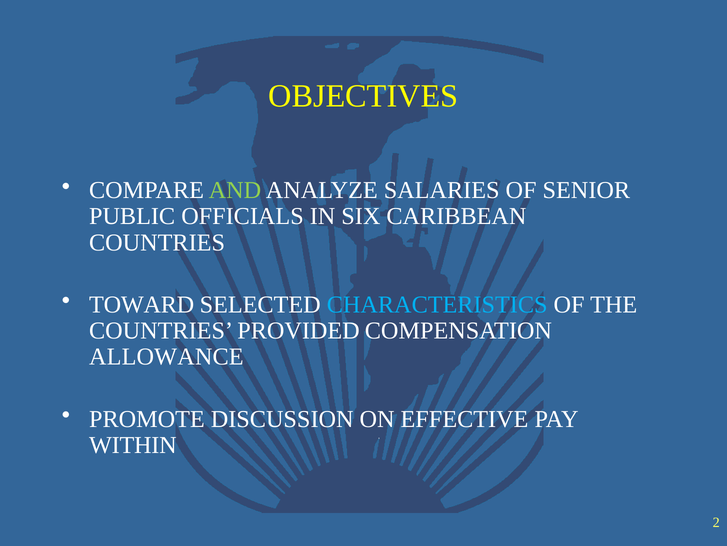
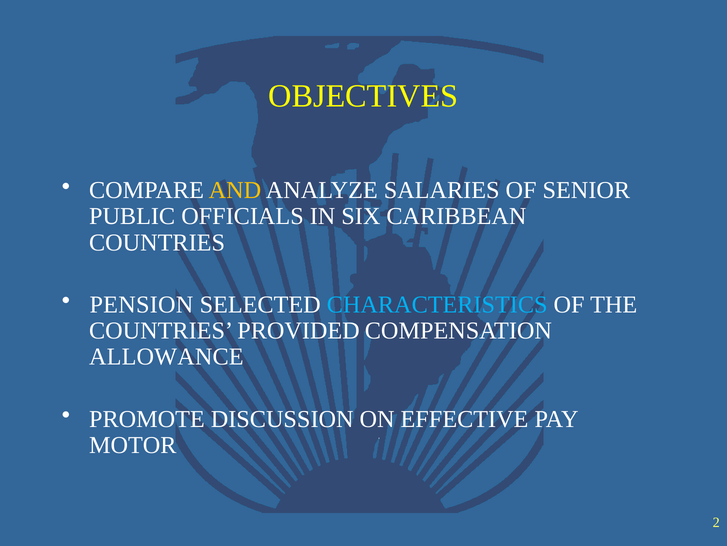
AND colour: light green -> yellow
TOWARD: TOWARD -> PENSION
WITHIN: WITHIN -> MOTOR
